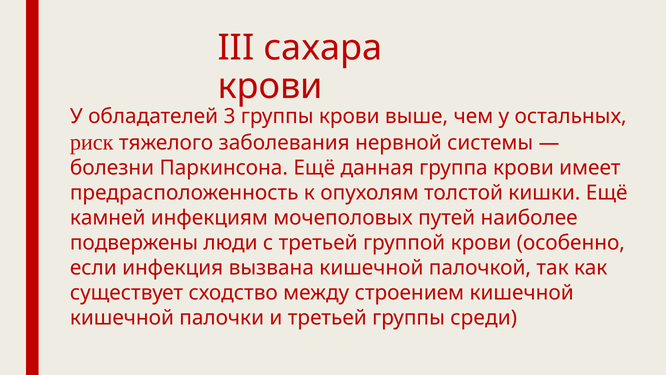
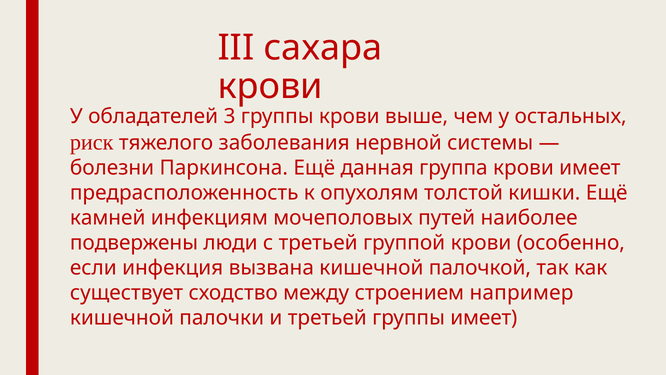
строением кишечной: кишечной -> например
группы среди: среди -> имеет
